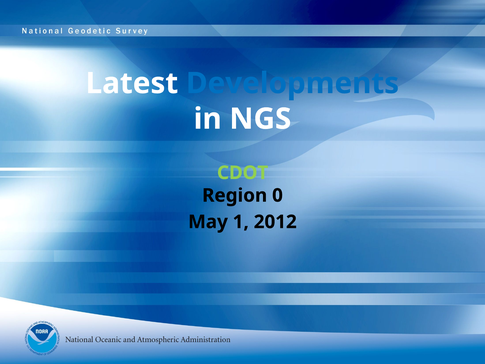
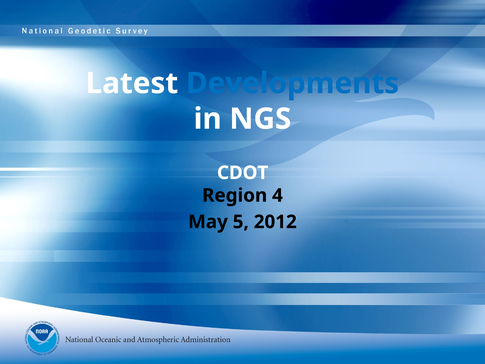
CDOT colour: light green -> white
0: 0 -> 4
1: 1 -> 5
